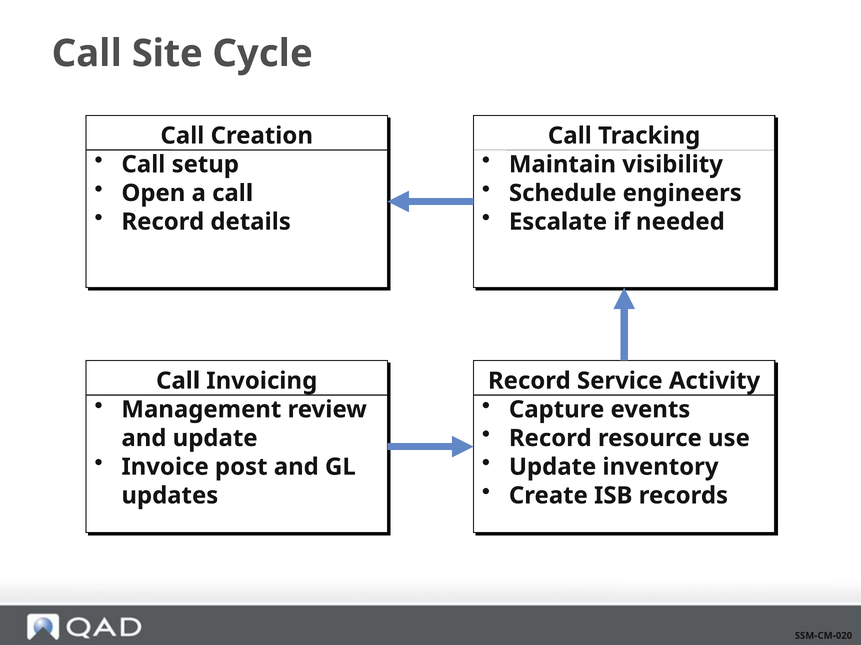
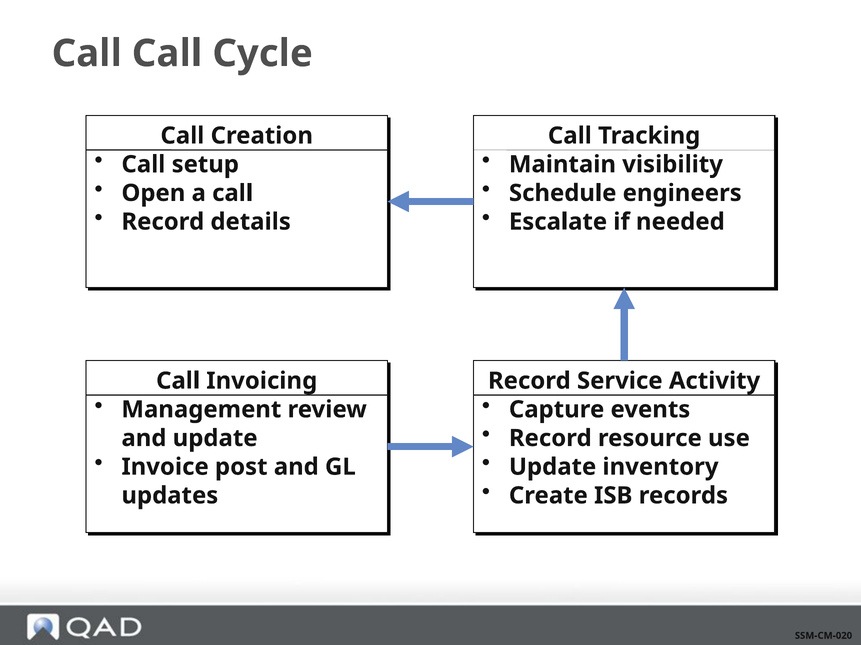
Call Site: Site -> Call
